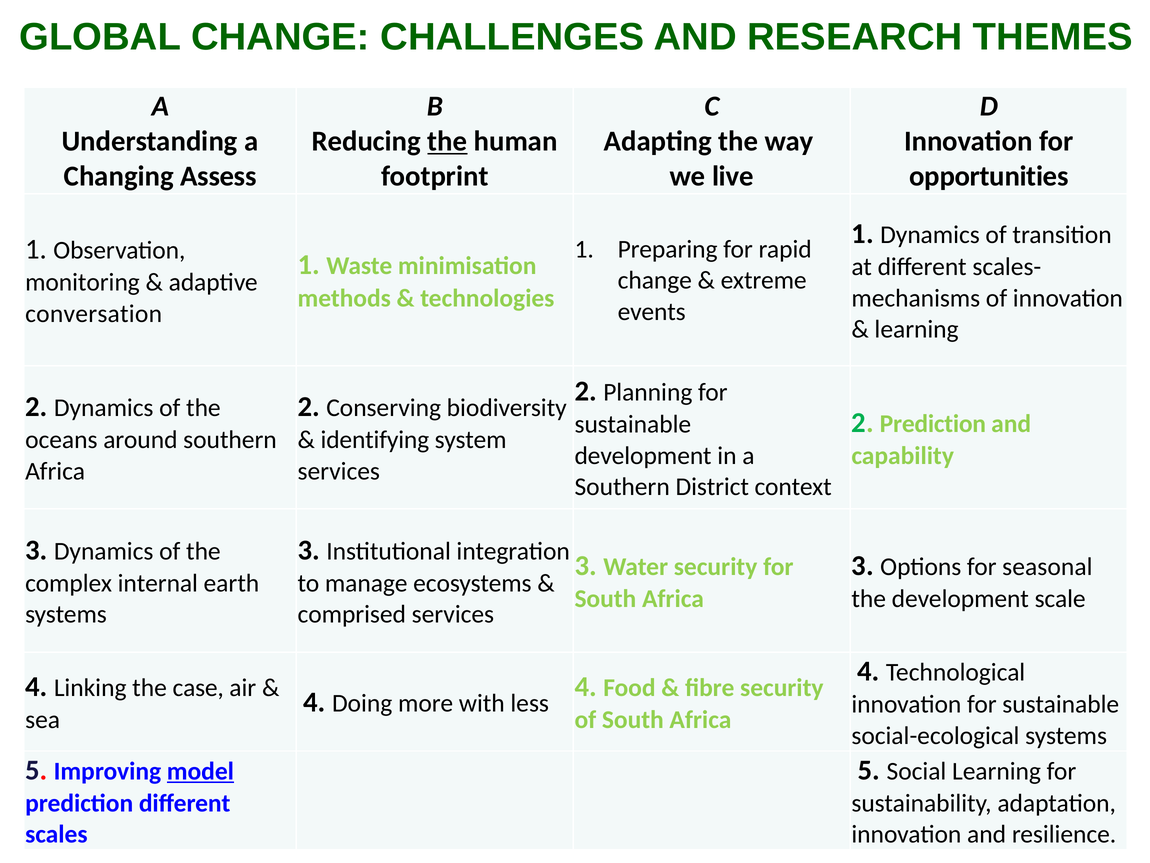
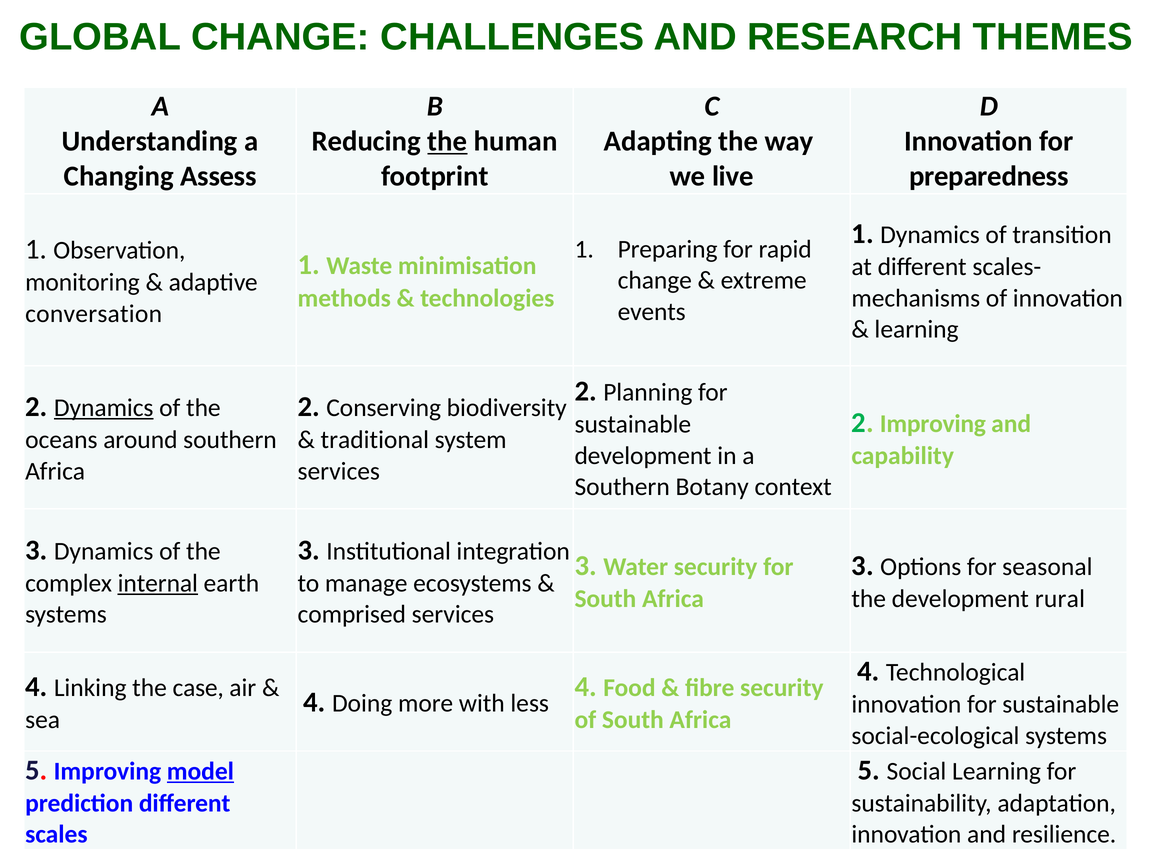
opportunities: opportunities -> preparedness
Dynamics at (104, 408) underline: none -> present
2 Prediction: Prediction -> Improving
identifying: identifying -> traditional
District: District -> Botany
internal underline: none -> present
scale: scale -> rural
